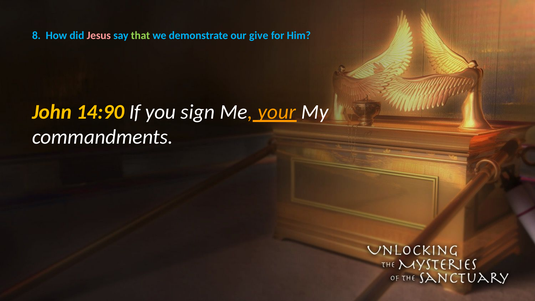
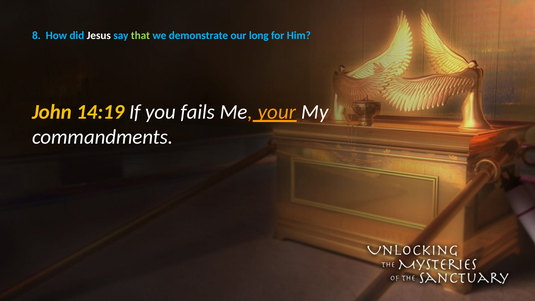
Jesus colour: pink -> white
give: give -> long
14:90: 14:90 -> 14:19
sign: sign -> fails
